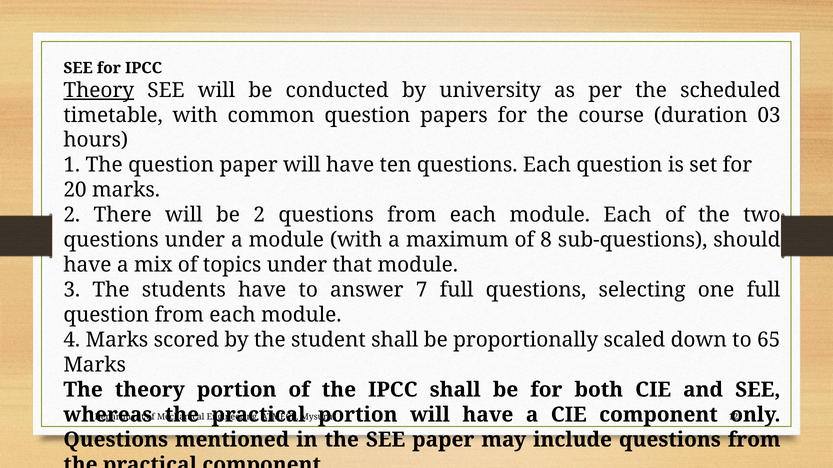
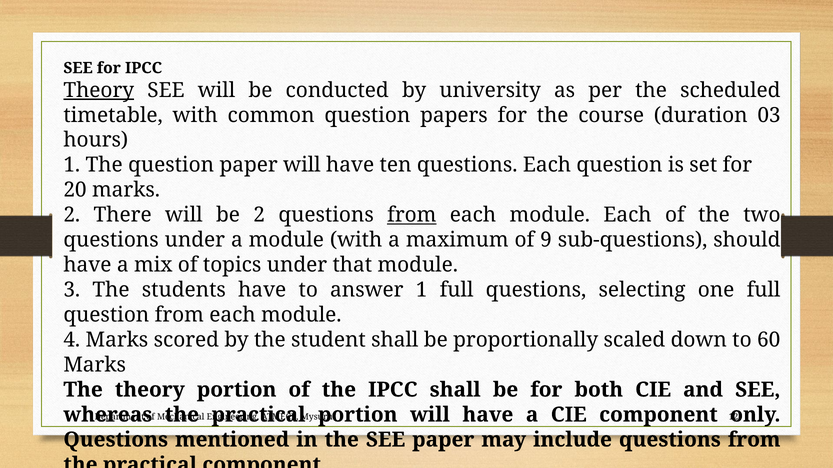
from at (412, 215) underline: none -> present
8: 8 -> 9
answer 7: 7 -> 1
65: 65 -> 60
